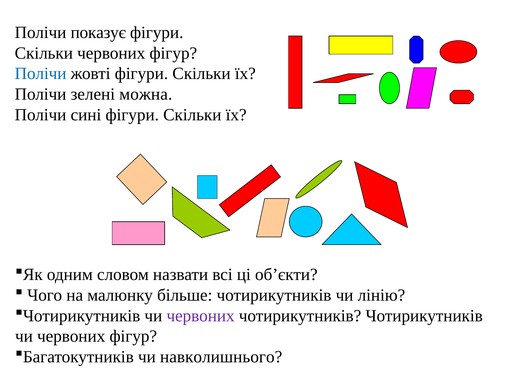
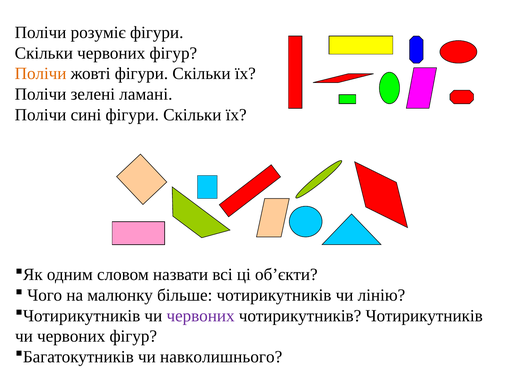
показує: показує -> розуміє
Полічи at (41, 74) colour: blue -> orange
можна: можна -> ламані
